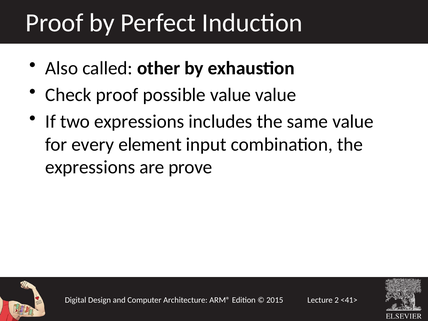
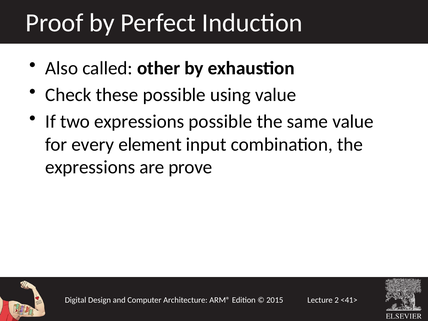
Check proof: proof -> these
possible value: value -> using
expressions includes: includes -> possible
